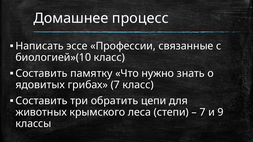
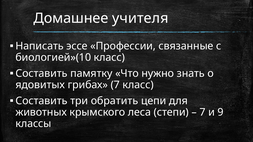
процесс: процесс -> учителя
